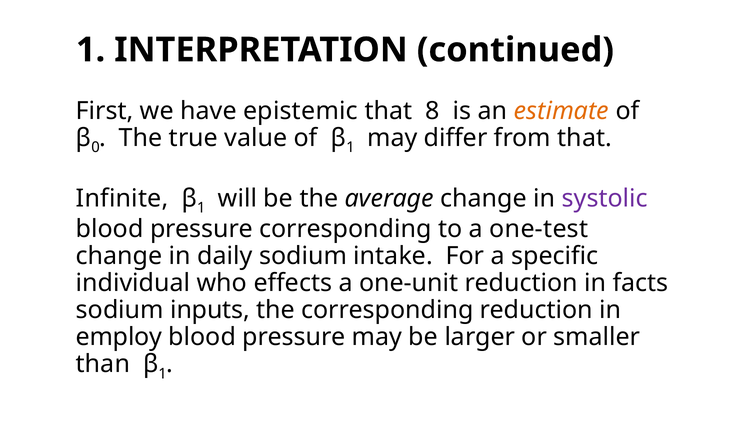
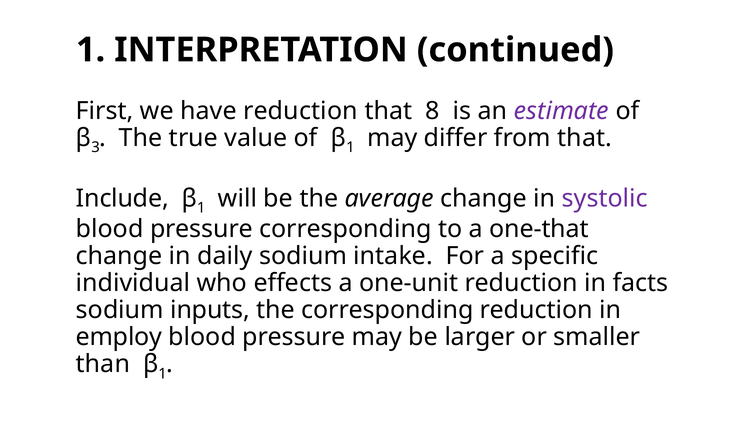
have epistemic: epistemic -> reduction
estimate colour: orange -> purple
0: 0 -> 3
Infinite: Infinite -> Include
one-test: one-test -> one-that
